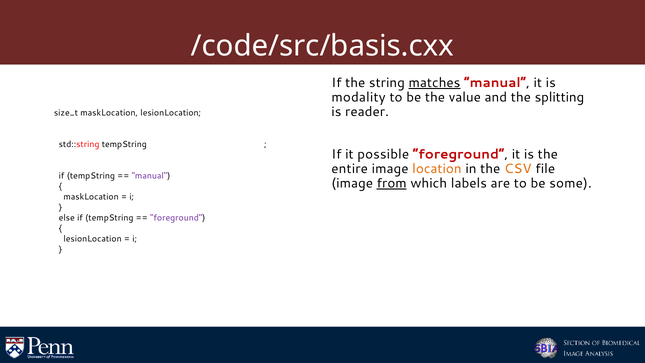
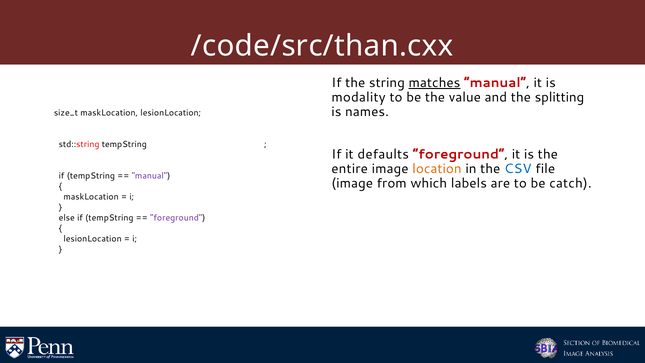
/code/src/basis.cxx: /code/src/basis.cxx -> /code/src/than.cxx
reader: reader -> names
possible: possible -> defaults
CSV colour: orange -> blue
from at (392, 183) underline: present -> none
some: some -> catch
